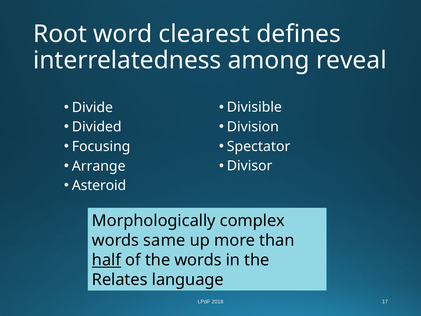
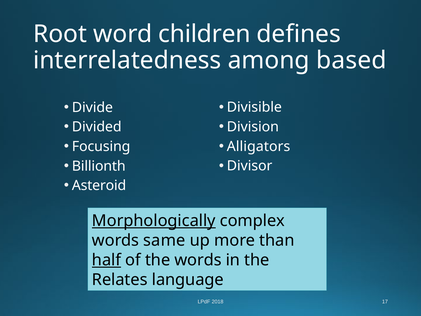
clearest: clearest -> children
reveal: reveal -> based
Spectator: Spectator -> Alligators
Arrange: Arrange -> Billionth
Morphologically underline: none -> present
